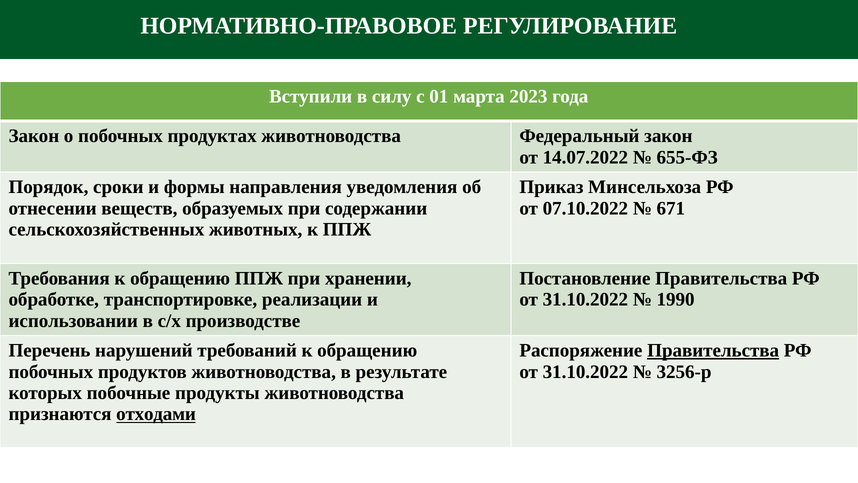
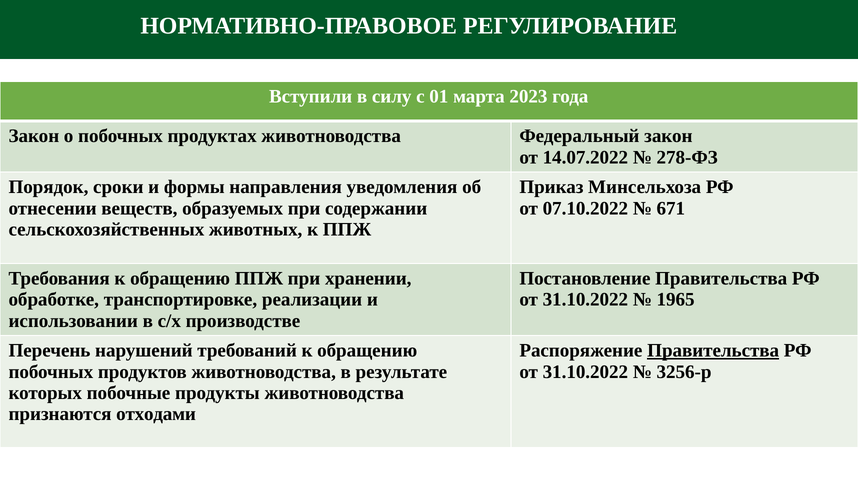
655-ФЗ: 655-ФЗ -> 278-ФЗ
1990: 1990 -> 1965
отходами underline: present -> none
